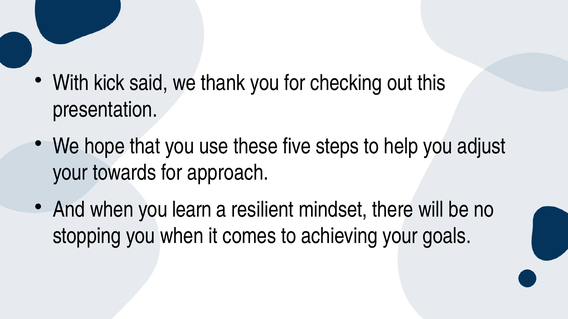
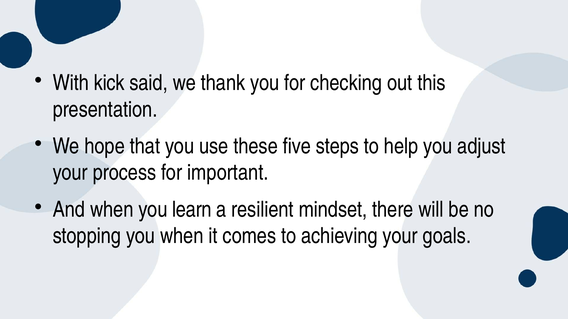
towards: towards -> process
approach: approach -> important
